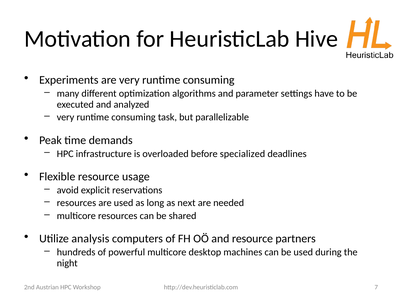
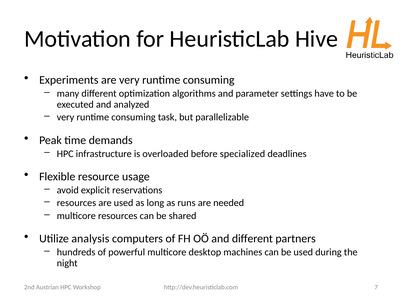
next: next -> runs
and resource: resource -> different
